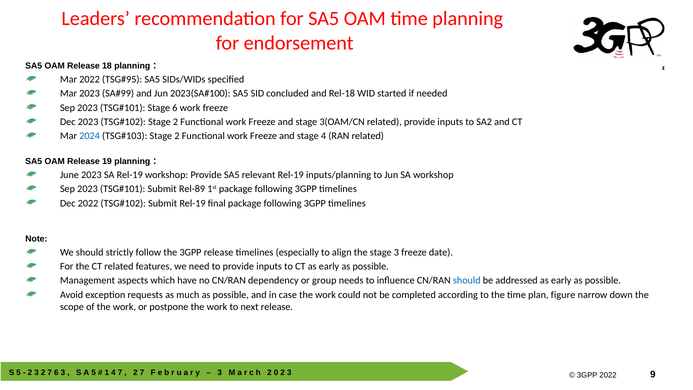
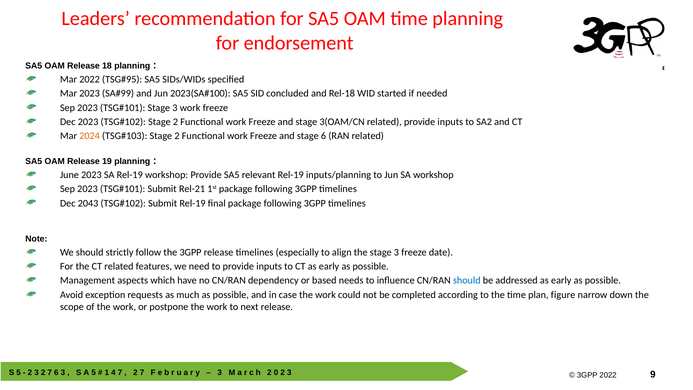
6 at (175, 108): 6 -> 3
2024 colour: blue -> orange
stage 4: 4 -> 6
Rel-89: Rel-89 -> Rel-21
Dec 2022: 2022 -> 2043
group: group -> based
